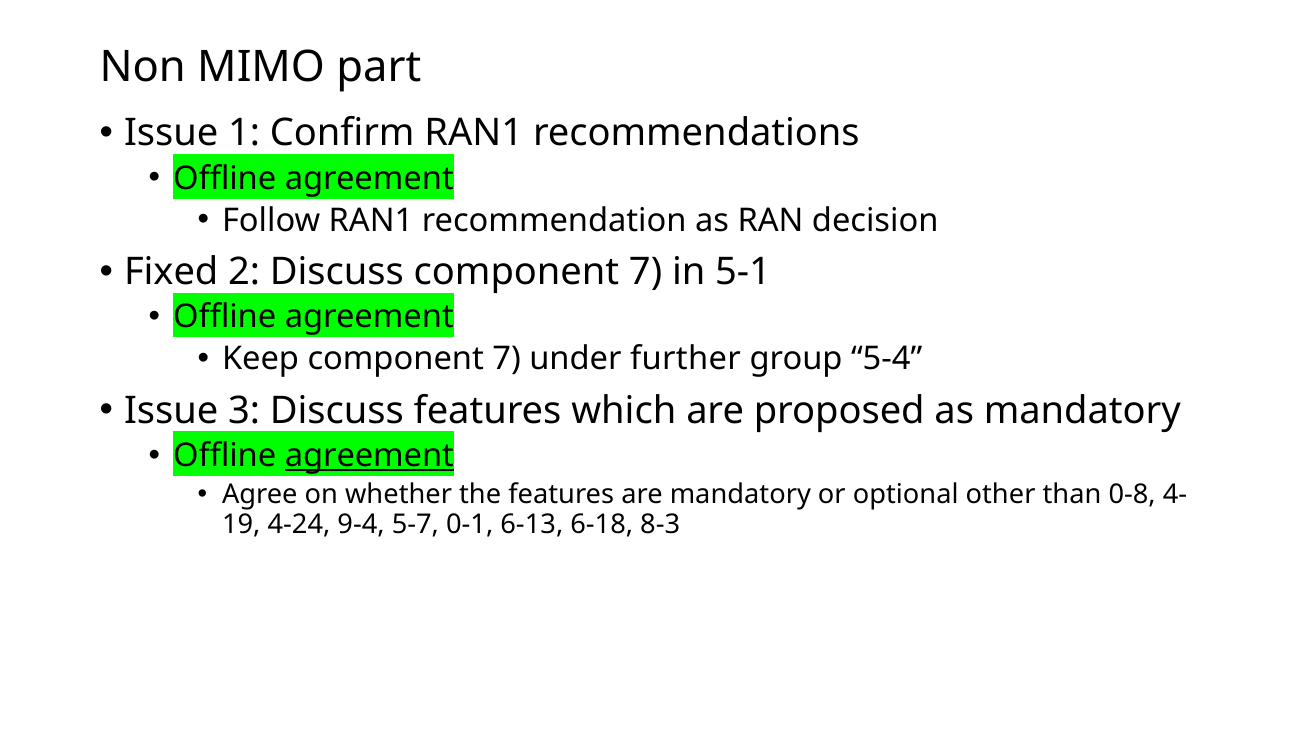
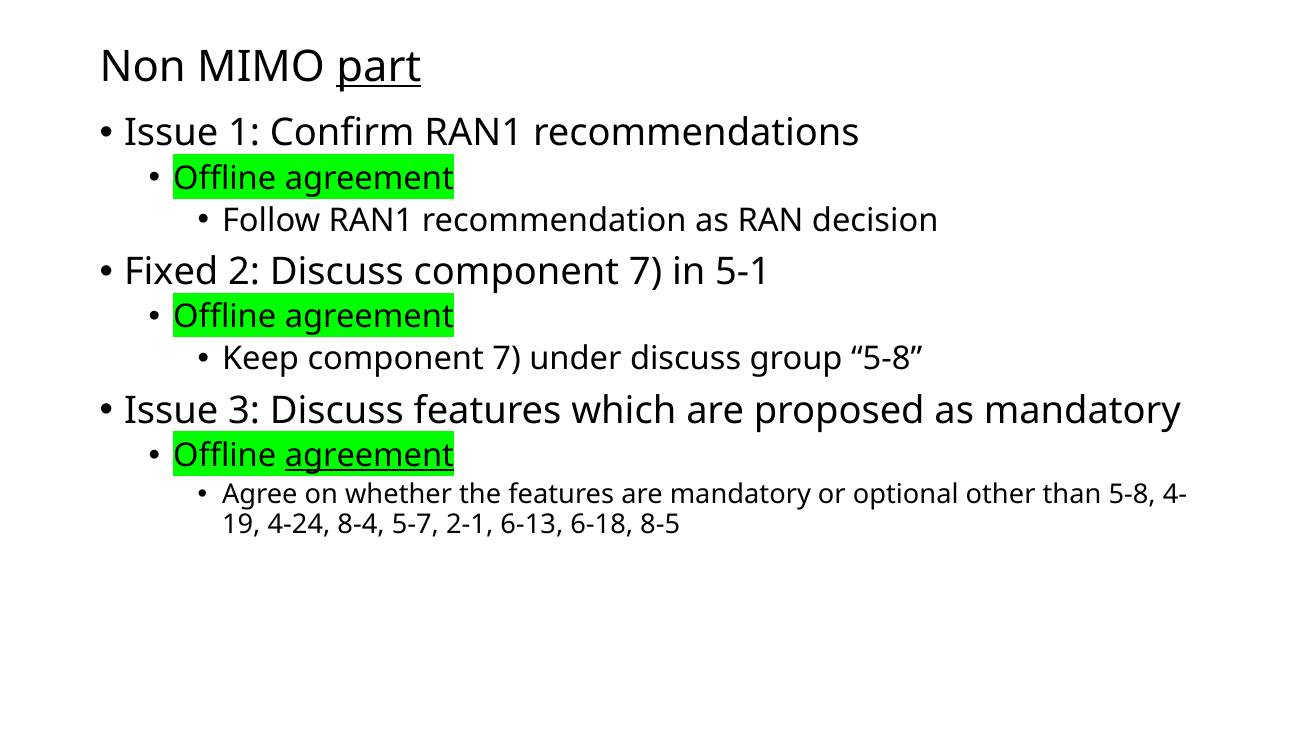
part underline: none -> present
under further: further -> discuss
group 5-4: 5-4 -> 5-8
than 0-8: 0-8 -> 5-8
9-4: 9-4 -> 8-4
0-1: 0-1 -> 2-1
8-3: 8-3 -> 8-5
